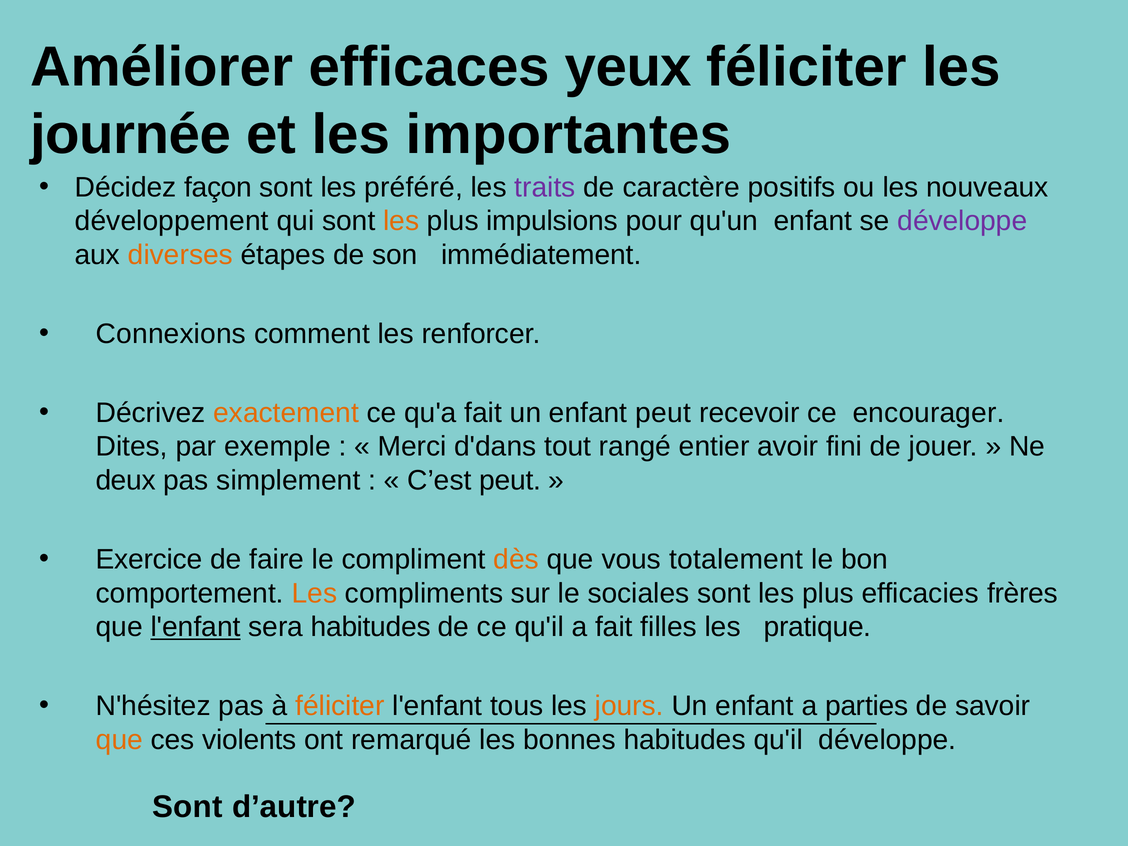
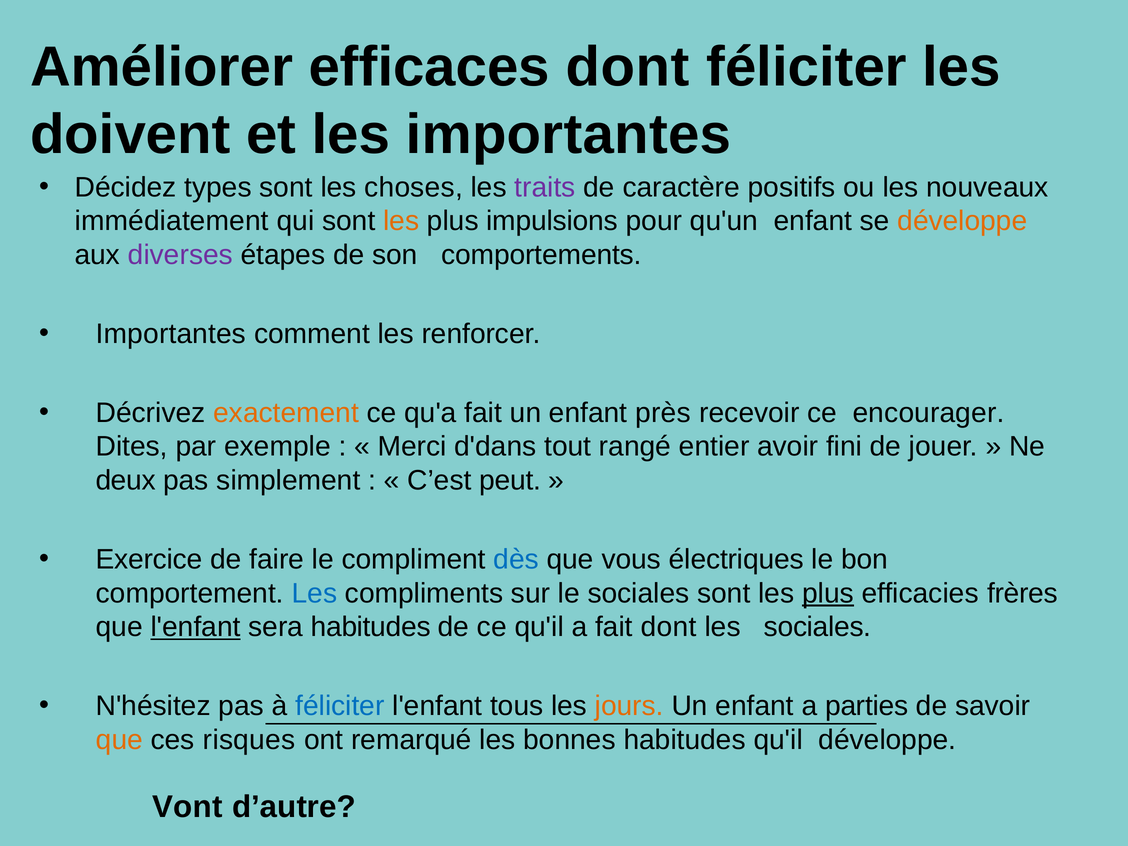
efficaces yeux: yeux -> dont
journée: journée -> doivent
façon: façon -> types
préféré: préféré -> choses
développement: développement -> immédiatement
développe at (962, 221) colour: purple -> orange
diverses colour: orange -> purple
immédiatement: immédiatement -> comportements
Connexions at (171, 334): Connexions -> Importantes
enfant peut: peut -> près
dès colour: orange -> blue
totalement: totalement -> électriques
Les at (314, 593) colour: orange -> blue
plus at (828, 593) underline: none -> present
fait filles: filles -> dont
les pratique: pratique -> sociales
féliciter at (340, 706) colour: orange -> blue
violents: violents -> risques
Sont at (188, 807): Sont -> Vont
